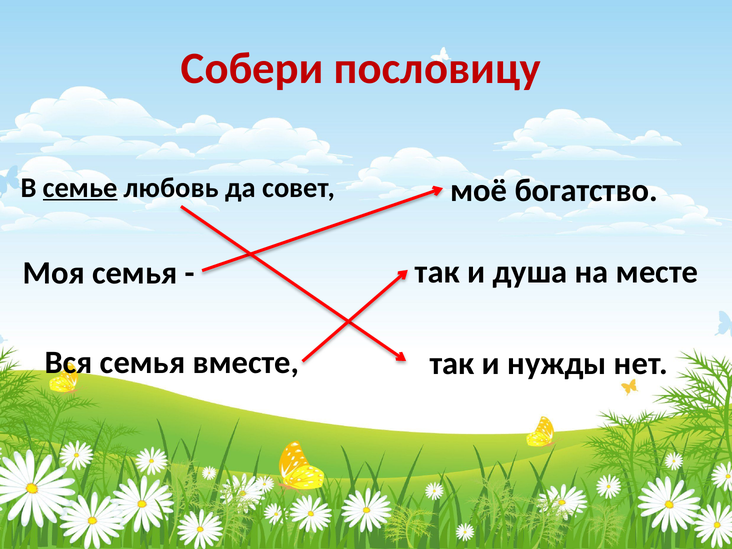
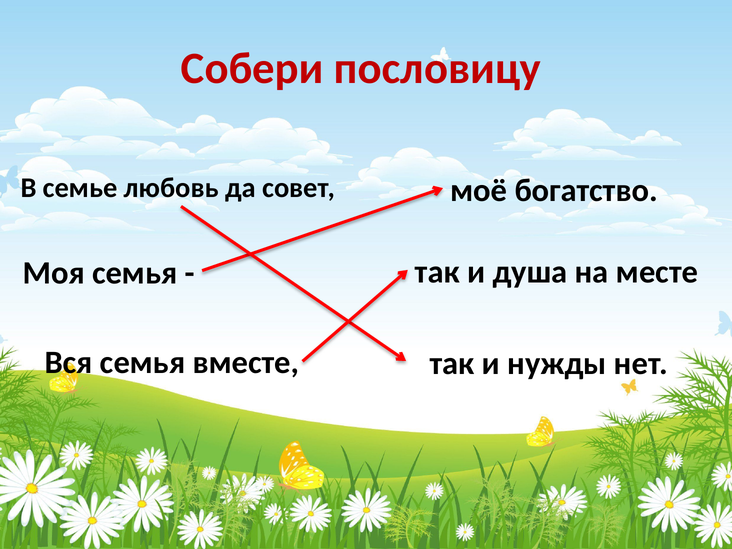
семье underline: present -> none
